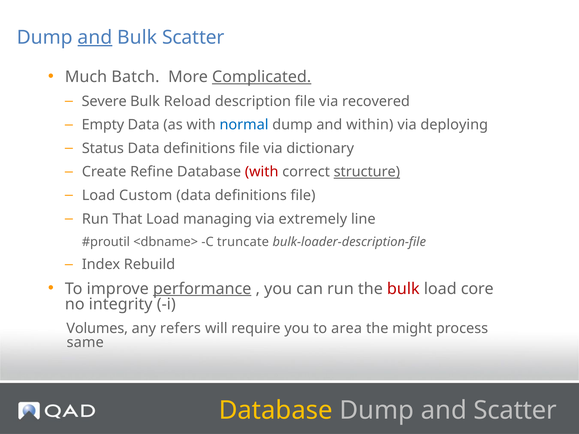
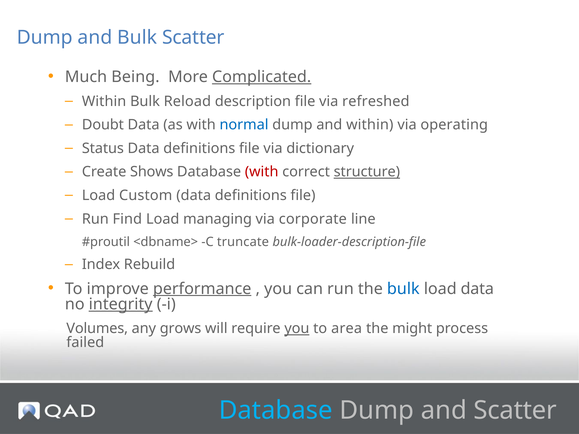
and at (95, 37) underline: present -> none
Batch: Batch -> Being
Severe at (104, 101): Severe -> Within
recovered: recovered -> refreshed
Empty: Empty -> Doubt
deploying: deploying -> operating
Refine: Refine -> Shows
That: That -> Find
extremely: extremely -> corporate
bulk at (403, 289) colour: red -> blue
load core: core -> data
integrity underline: none -> present
refers: refers -> grows
you at (297, 329) underline: none -> present
same: same -> failed
Database at (276, 411) colour: yellow -> light blue
